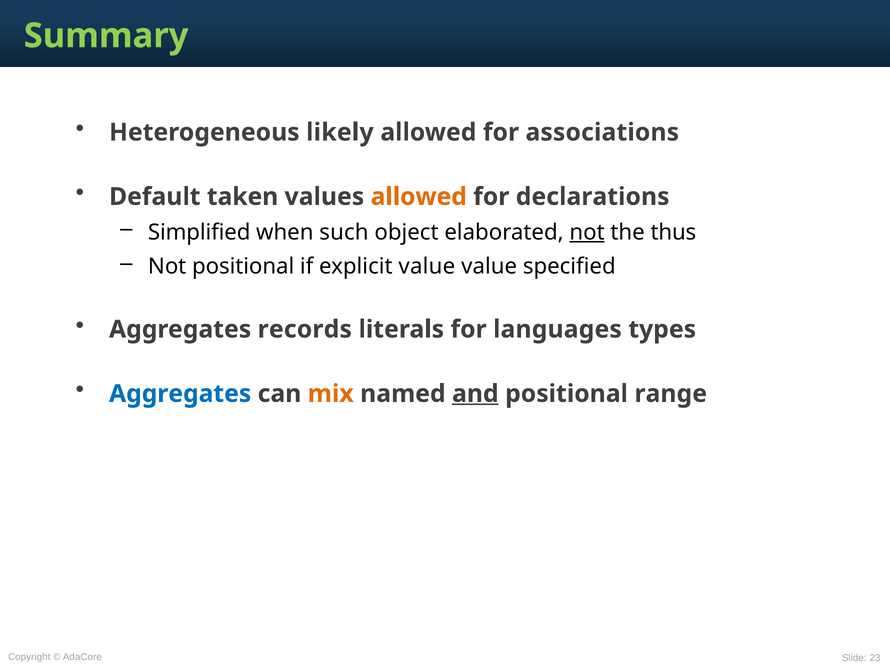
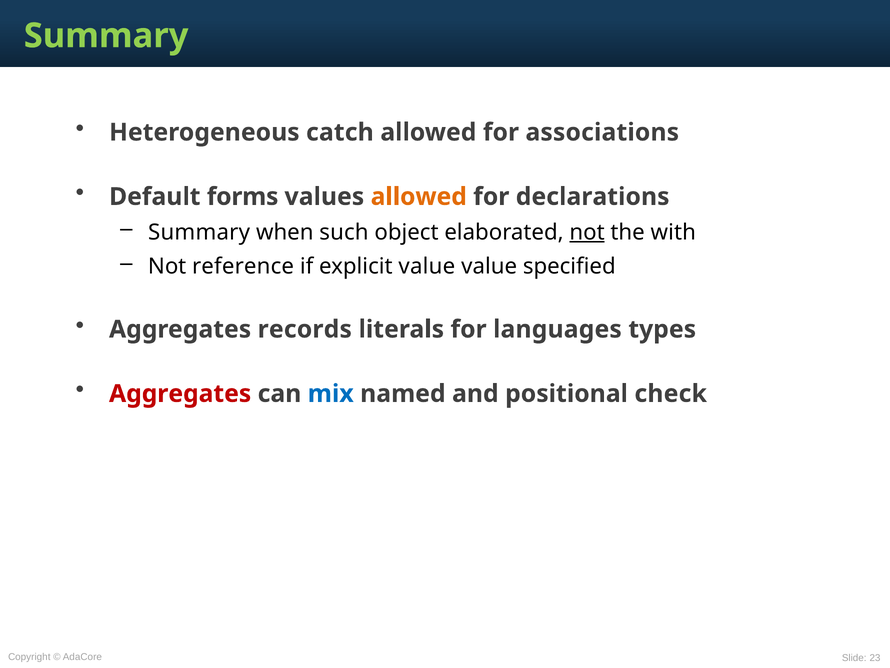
likely: likely -> catch
taken: taken -> forms
Simplified at (199, 232): Simplified -> Summary
thus: thus -> with
Not positional: positional -> reference
Aggregates at (180, 393) colour: blue -> red
mix colour: orange -> blue
and underline: present -> none
range: range -> check
